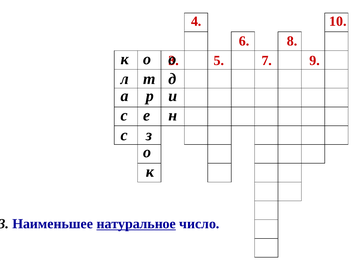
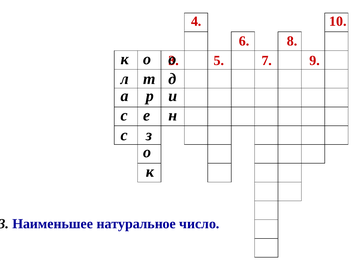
натуральное underline: present -> none
